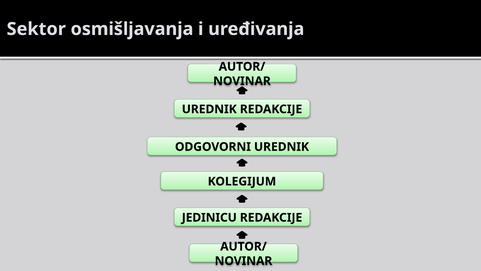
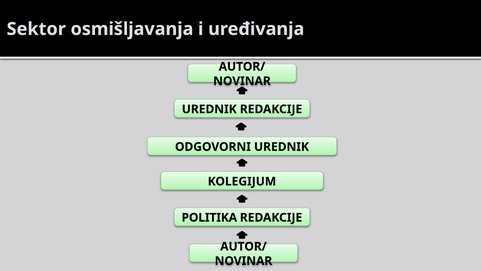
JEDINICU: JEDINICU -> POLITIKA
